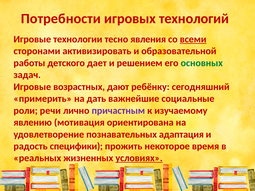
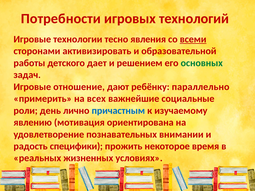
возрастных: возрастных -> отношение
сегодняшний: сегодняшний -> параллельно
дать: дать -> всех
речи: речи -> день
причастным colour: purple -> blue
адаптация: адаптация -> внимании
условиях underline: present -> none
